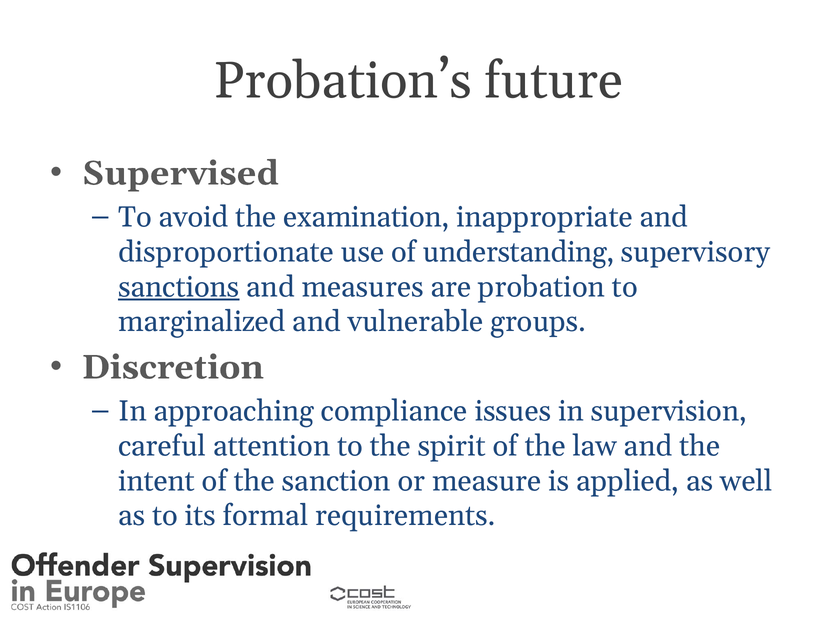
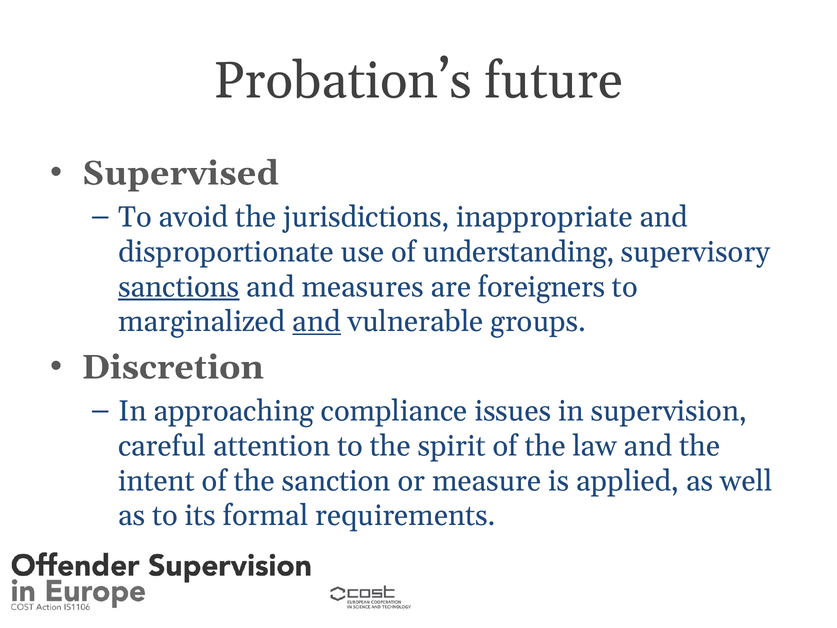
examination: examination -> jurisdictions
probation: probation -> foreigners
and at (317, 322) underline: none -> present
